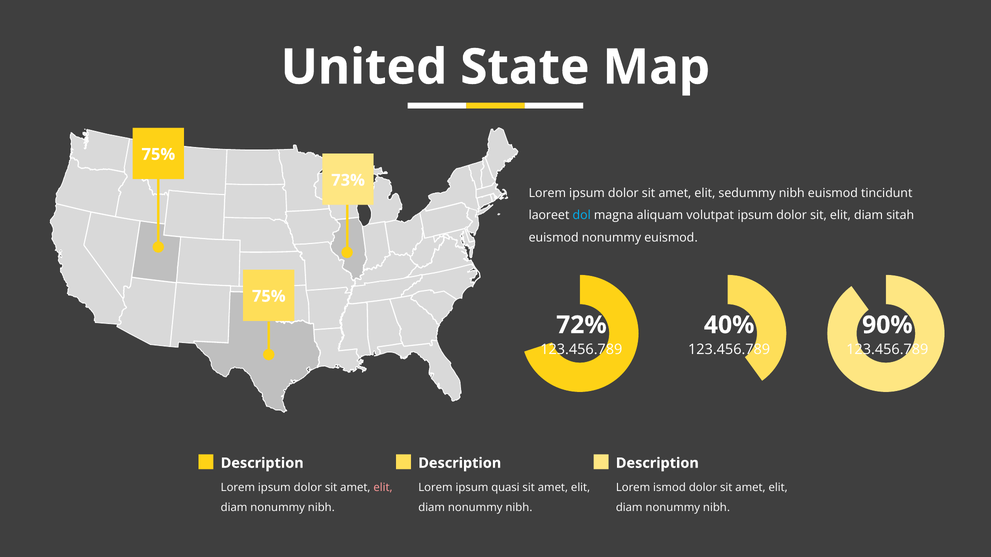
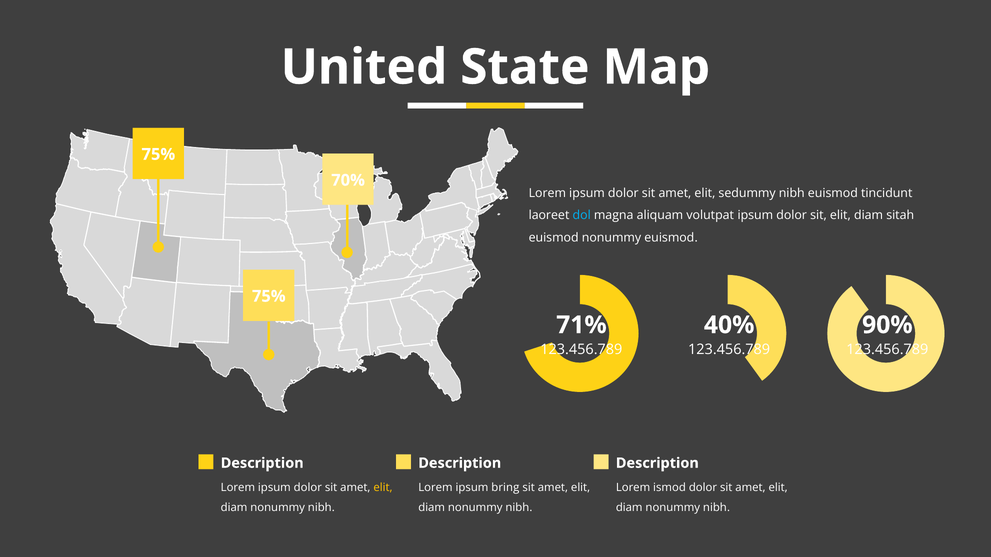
73%: 73% -> 70%
72%: 72% -> 71%
elit at (383, 488) colour: pink -> yellow
quasi: quasi -> bring
